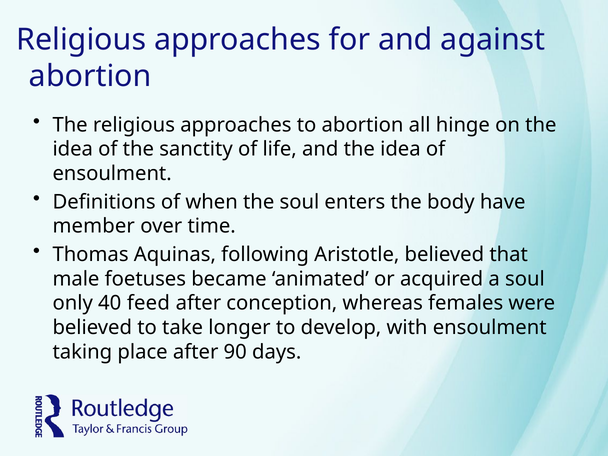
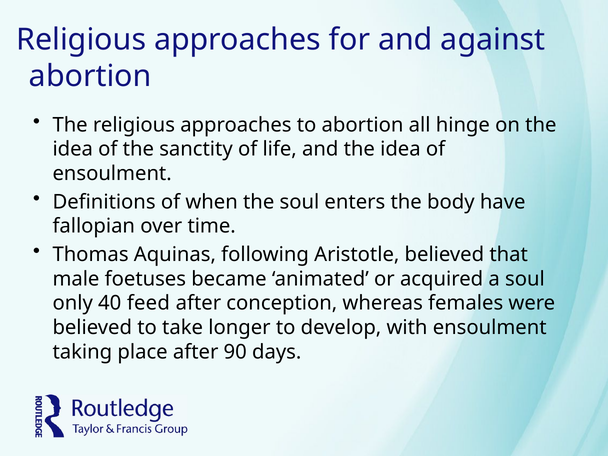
member: member -> fallopian
